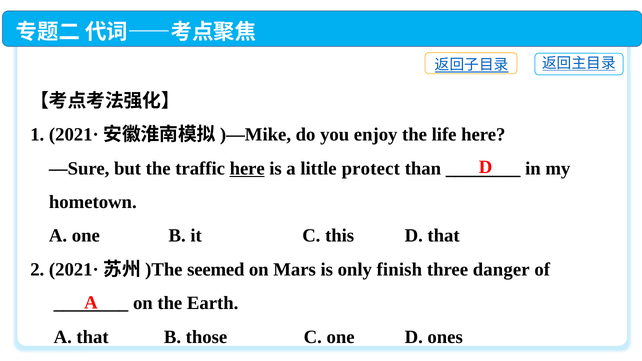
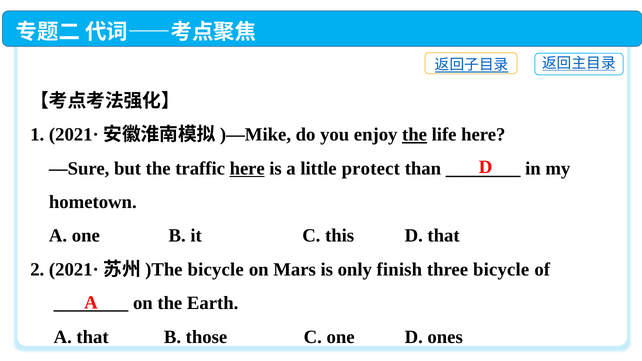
the at (415, 135) underline: none -> present
seemed at (216, 270): seemed -> bicycle
three danger: danger -> bicycle
